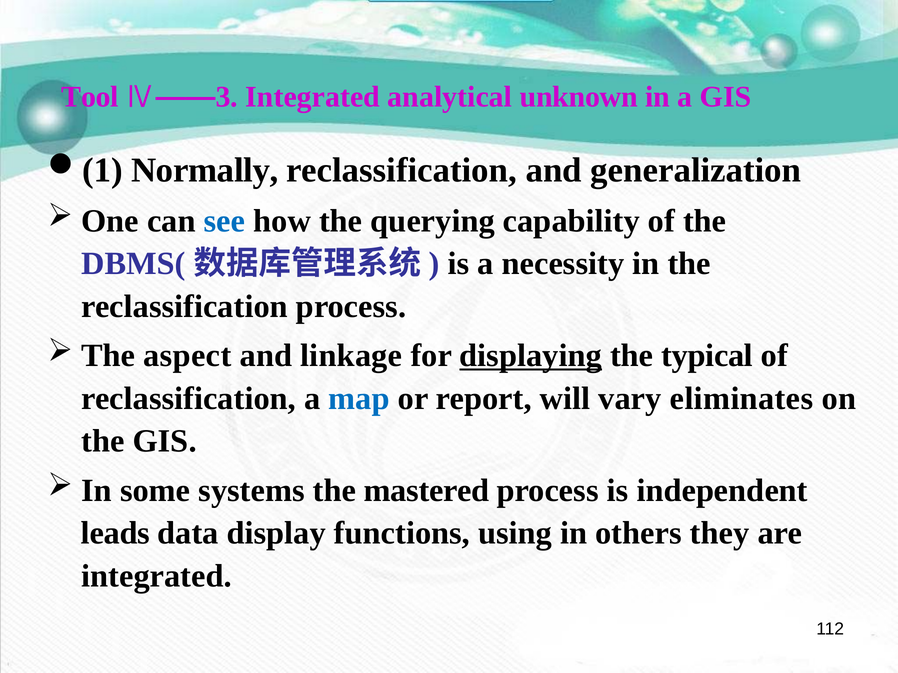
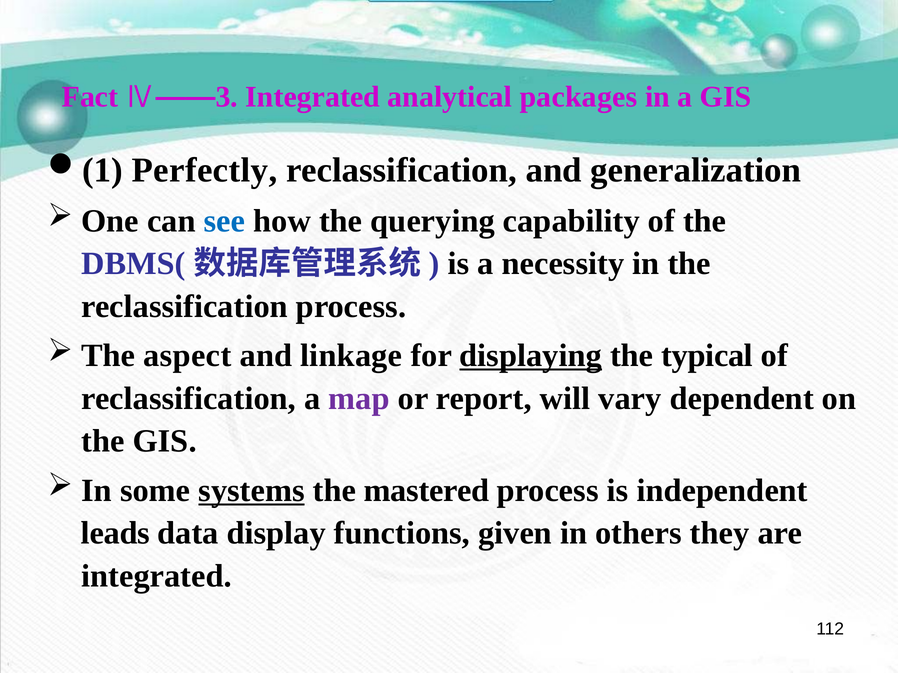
Tool: Tool -> Fact
unknown: unknown -> packages
Normally: Normally -> Perfectly
map colour: blue -> purple
eliminates: eliminates -> dependent
systems underline: none -> present
using: using -> given
